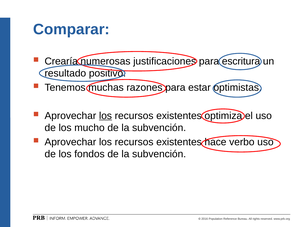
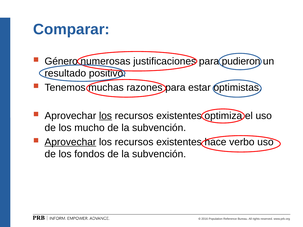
Crearía: Crearía -> Género
escritura: escritura -> pudieron
Aprovechar at (70, 142) underline: none -> present
